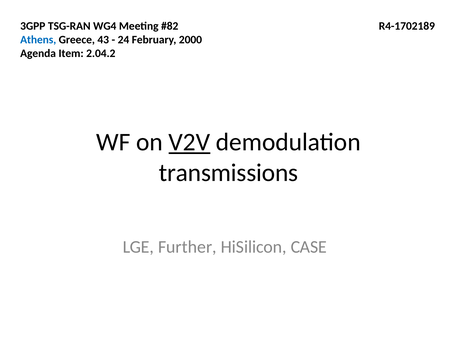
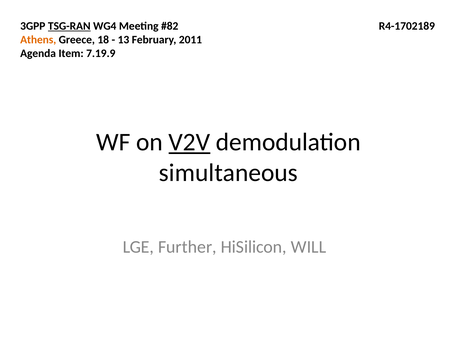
TSG-RAN underline: none -> present
Athens colour: blue -> orange
43: 43 -> 18
24: 24 -> 13
2000: 2000 -> 2011
2.04.2: 2.04.2 -> 7.19.9
transmissions: transmissions -> simultaneous
CASE: CASE -> WILL
